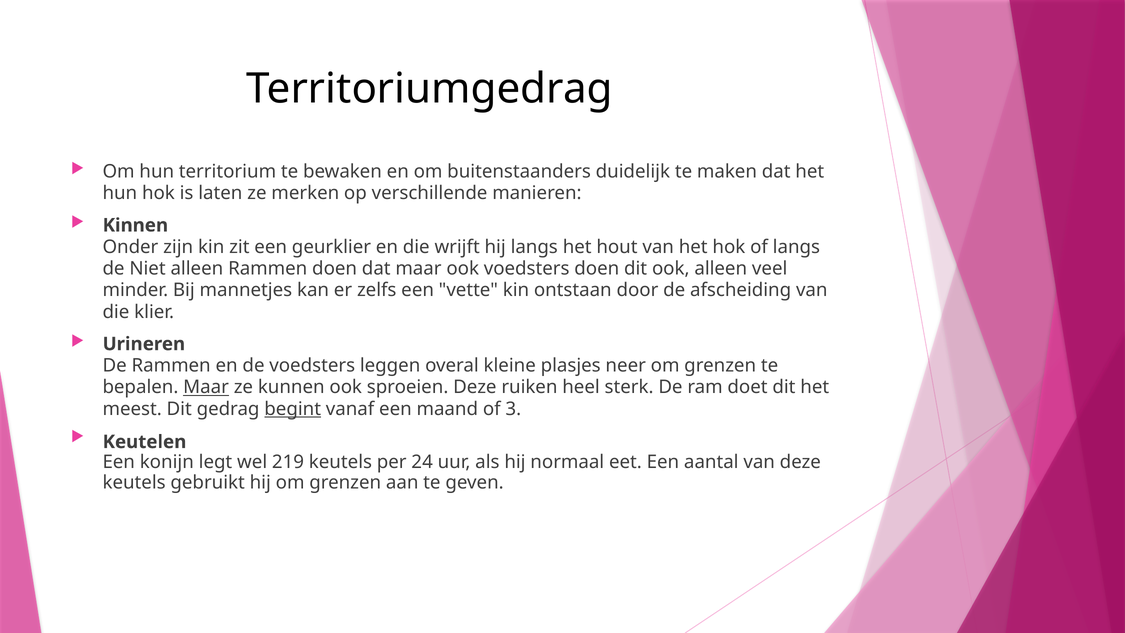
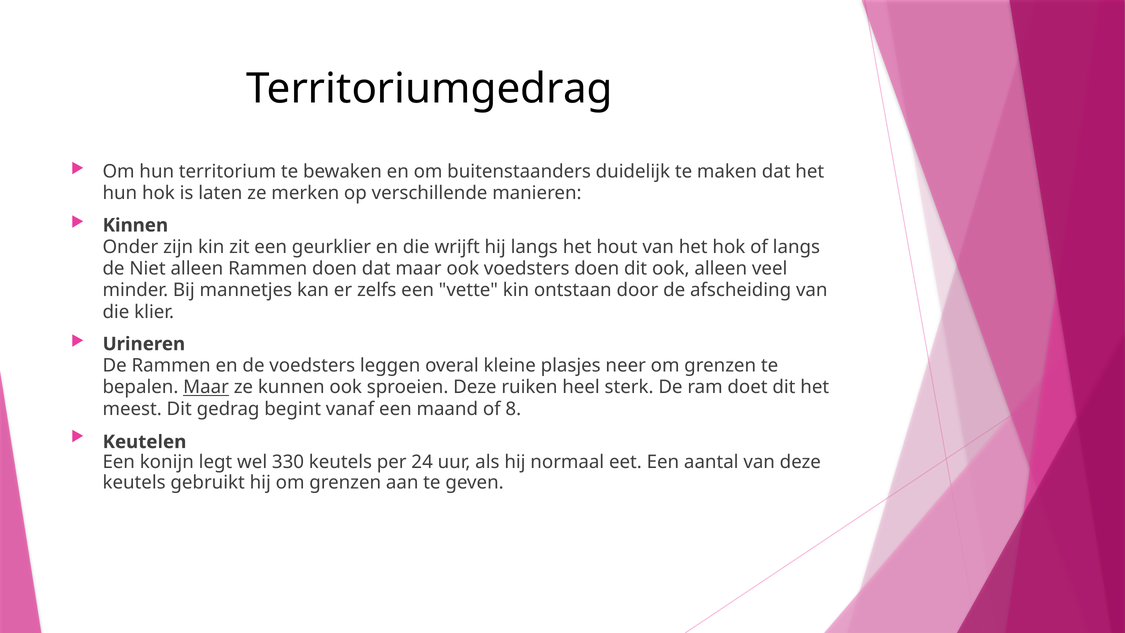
begint underline: present -> none
3: 3 -> 8
219: 219 -> 330
